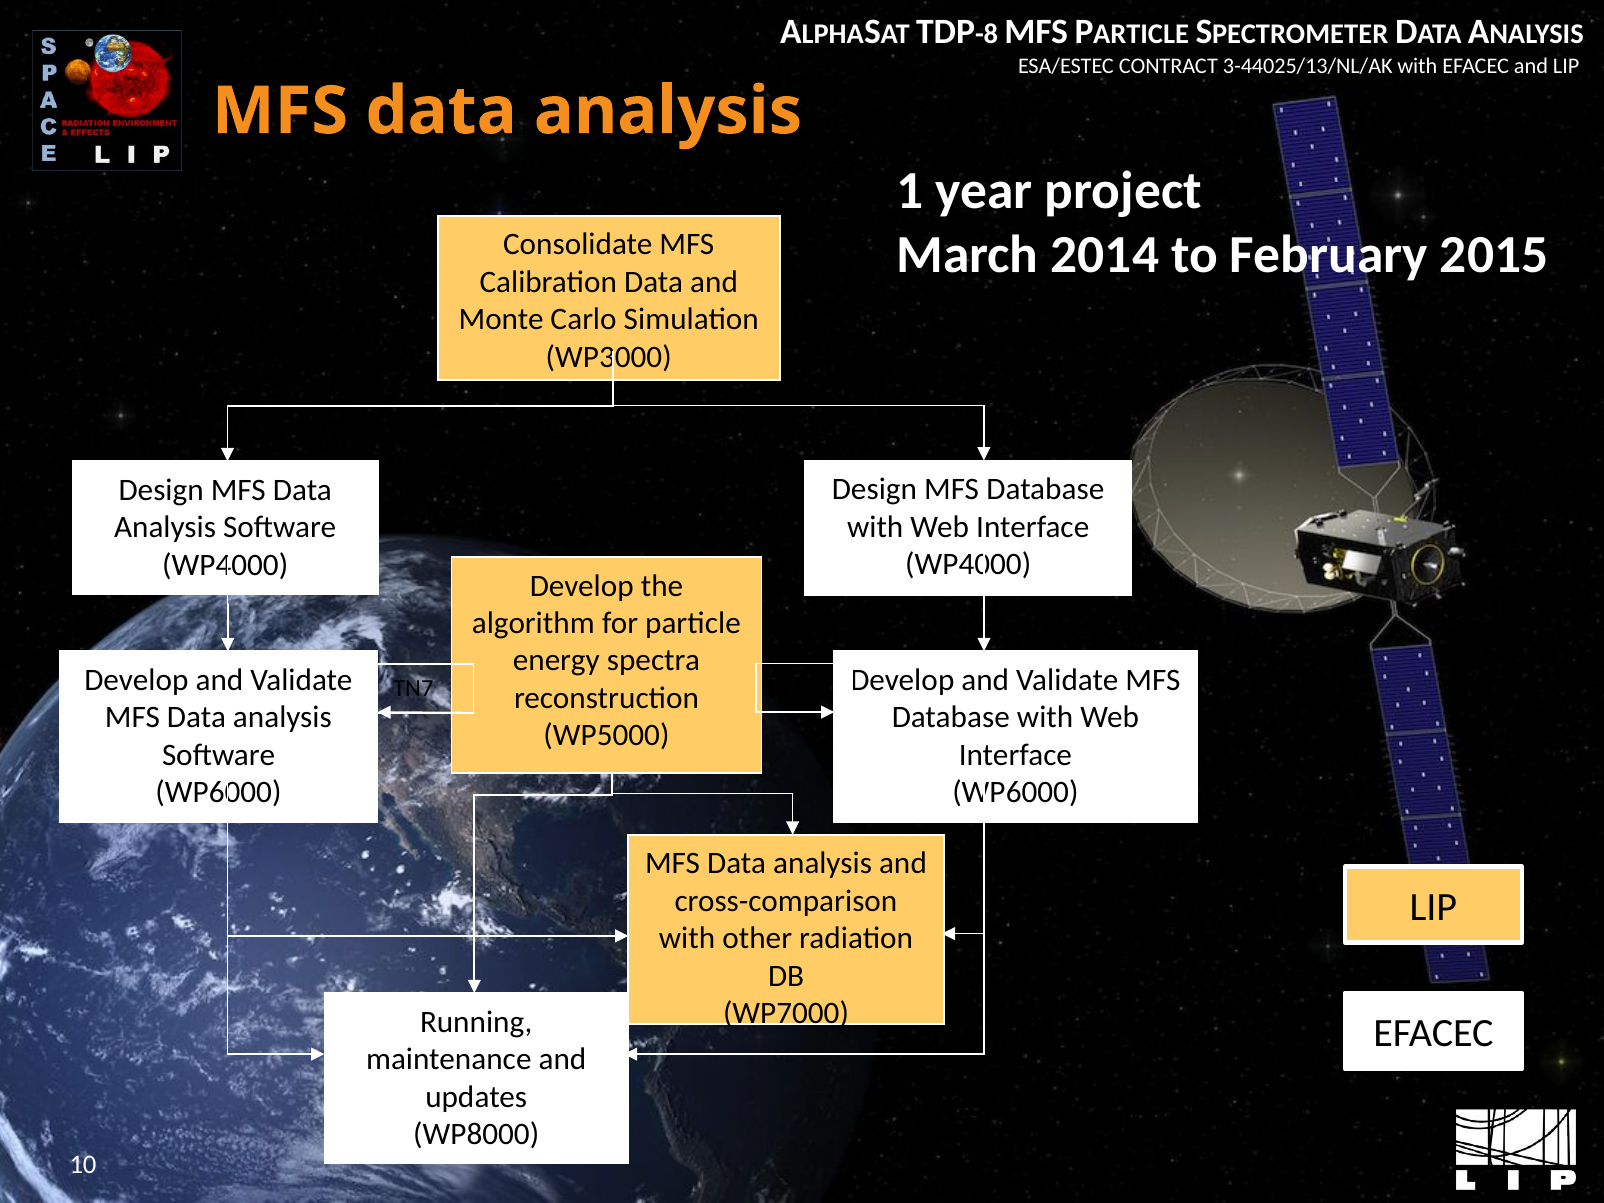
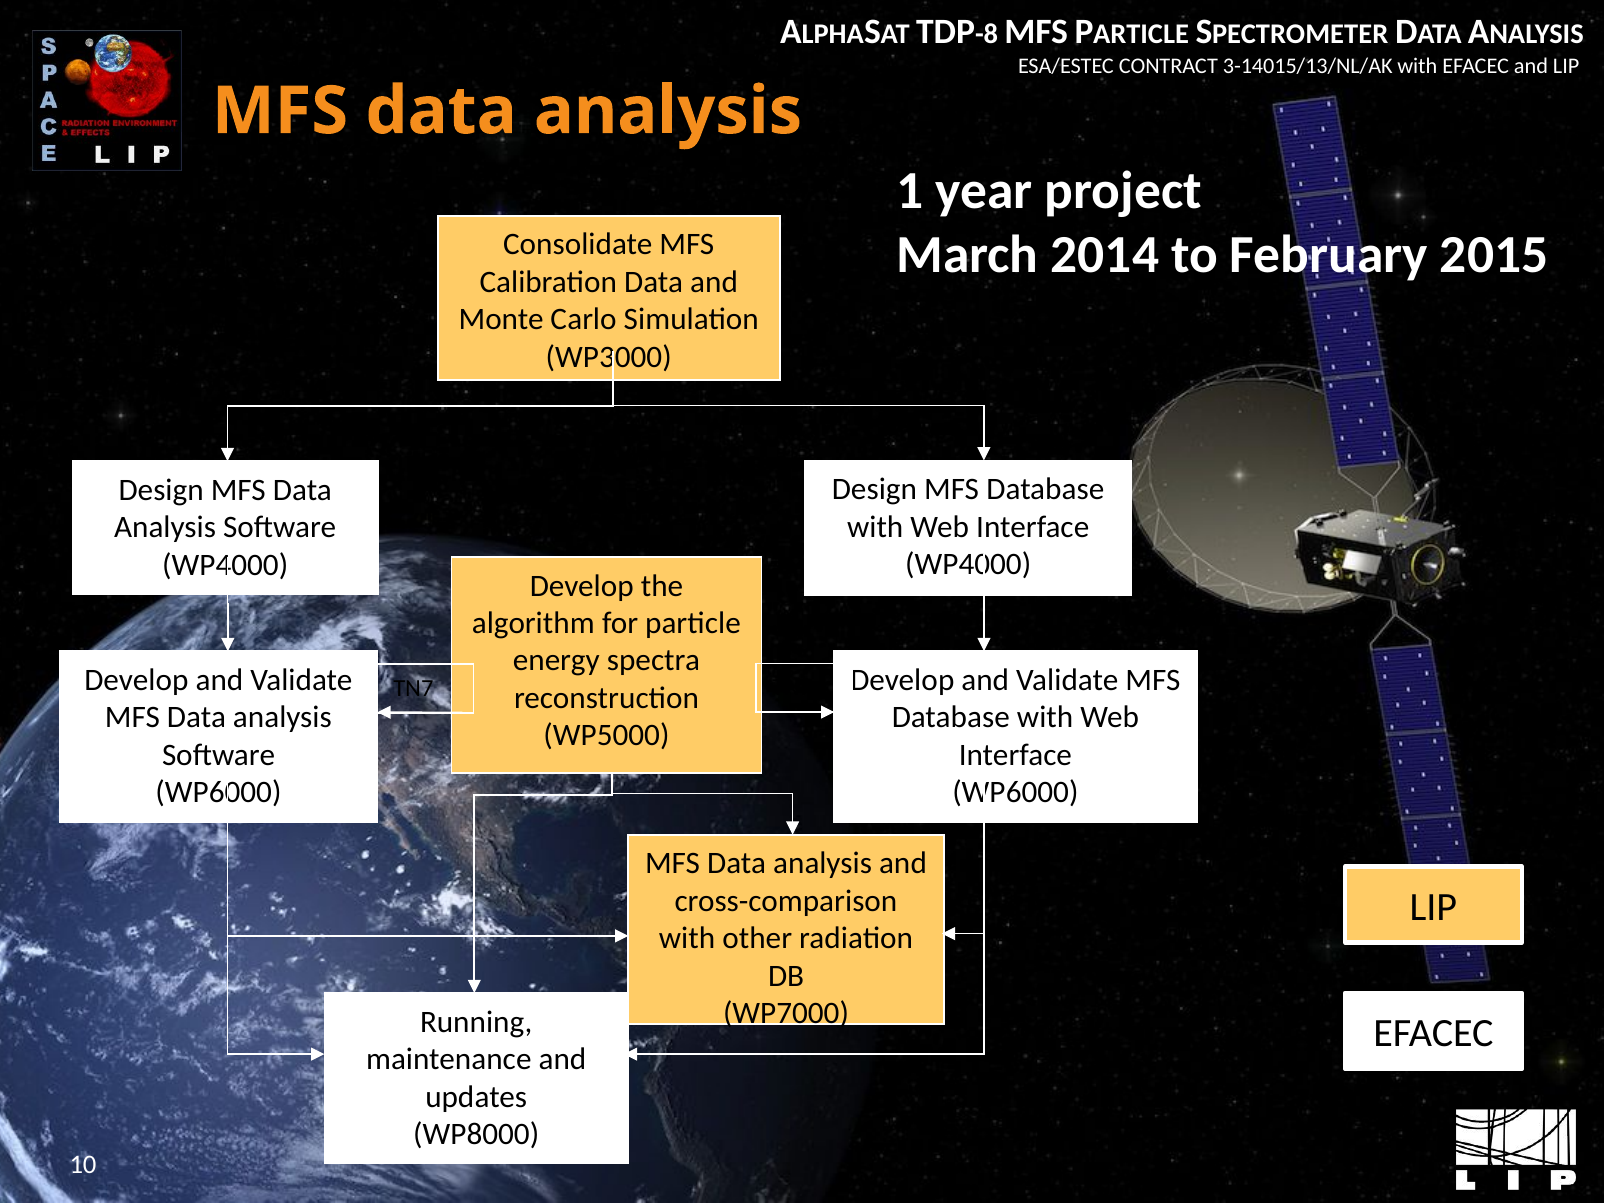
3-44025/13/NL/AK: 3-44025/13/NL/AK -> 3-14015/13/NL/AK
